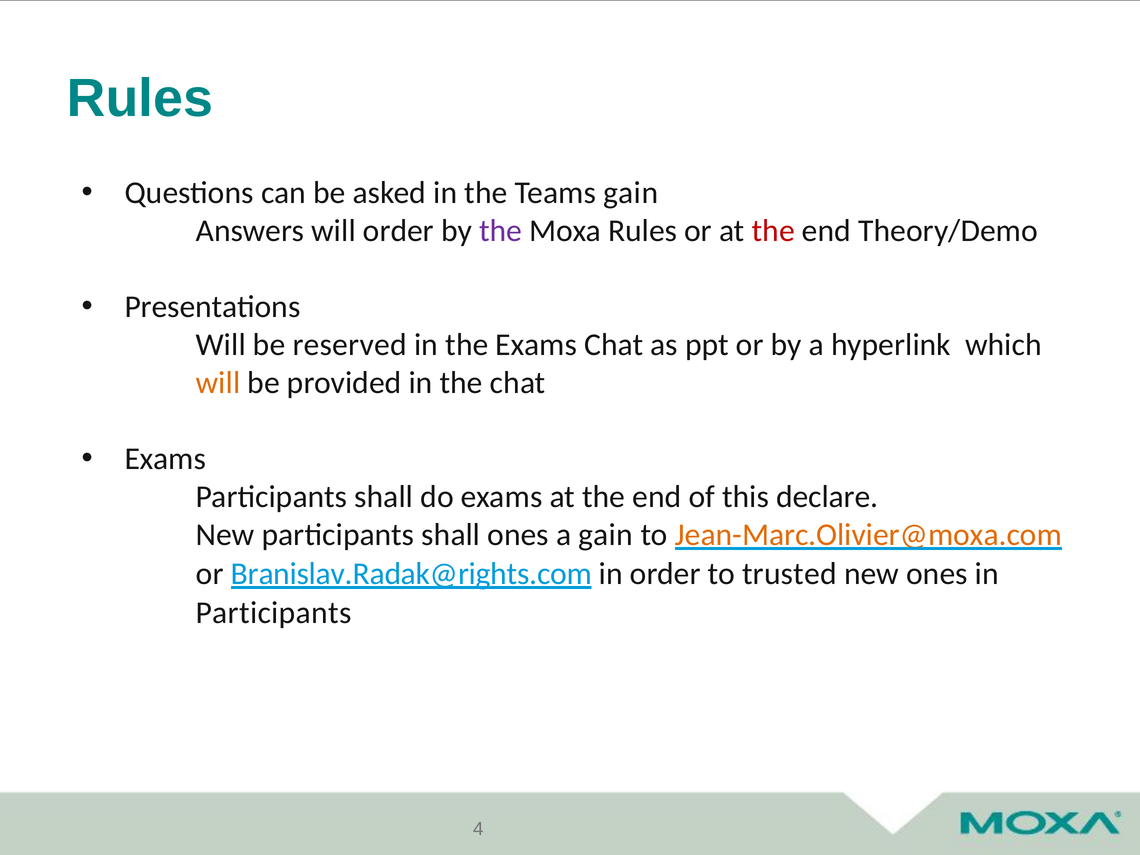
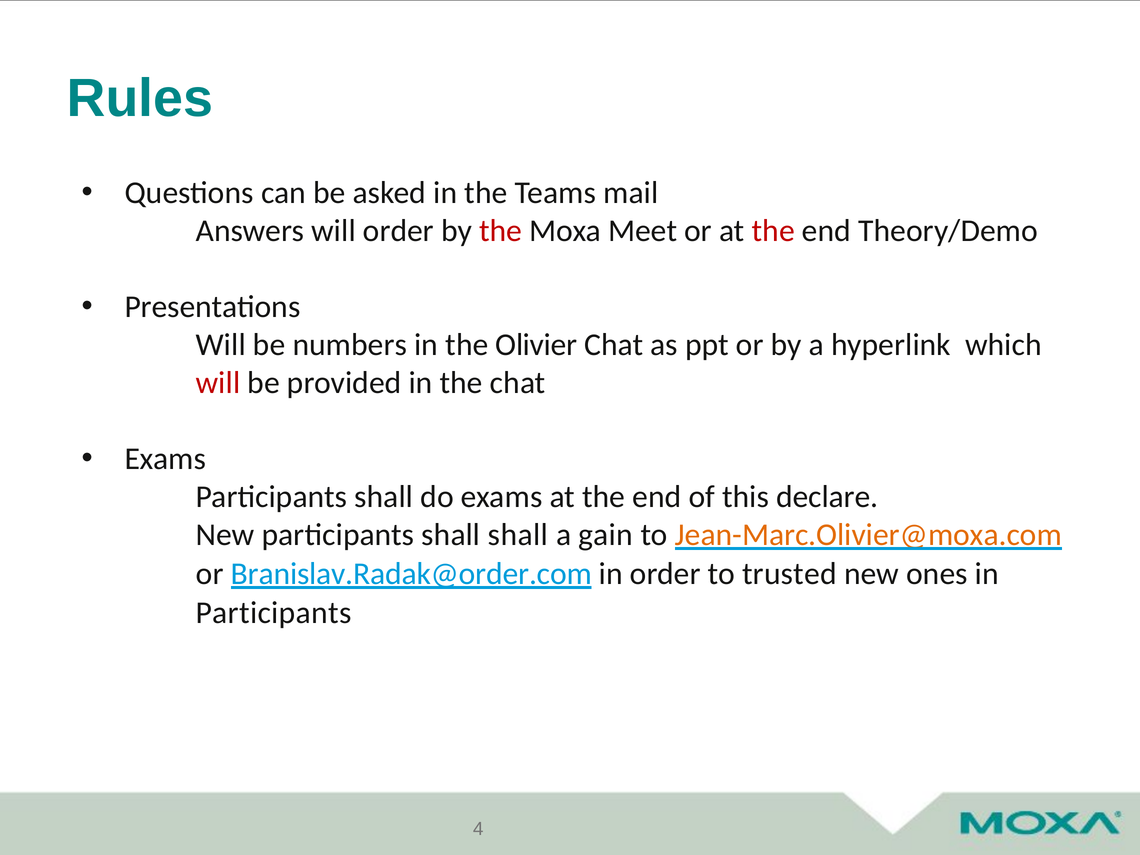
Teams gain: gain -> mail
the at (501, 231) colour: purple -> red
Moxa Rules: Rules -> Meet
reserved: reserved -> numbers
the Exams: Exams -> Olivier
will at (218, 383) colour: orange -> red
shall ones: ones -> shall
Branislav.Radak@rights.com: Branislav.Radak@rights.com -> Branislav.Radak@order.com
